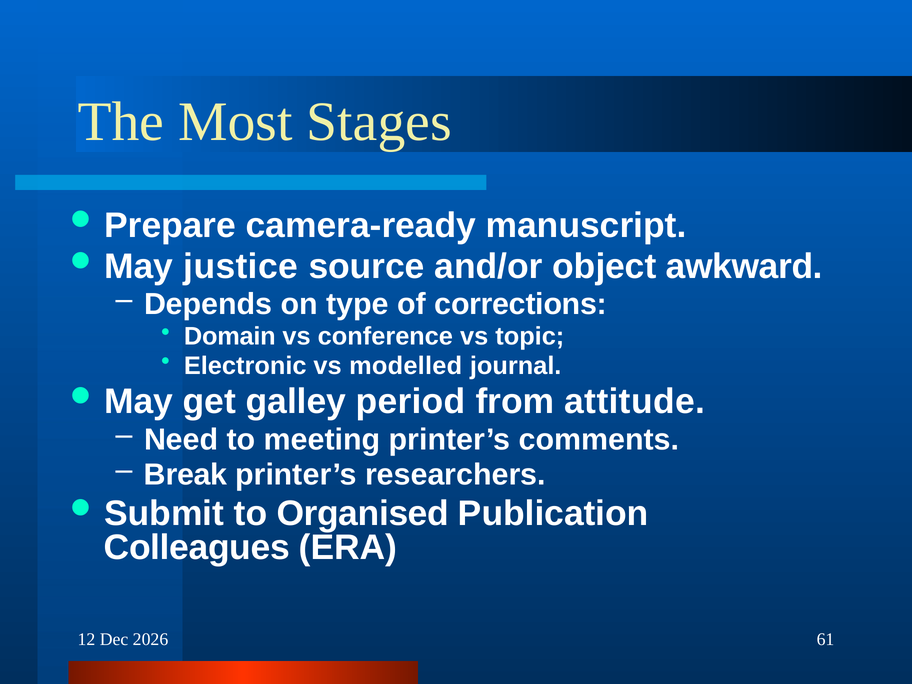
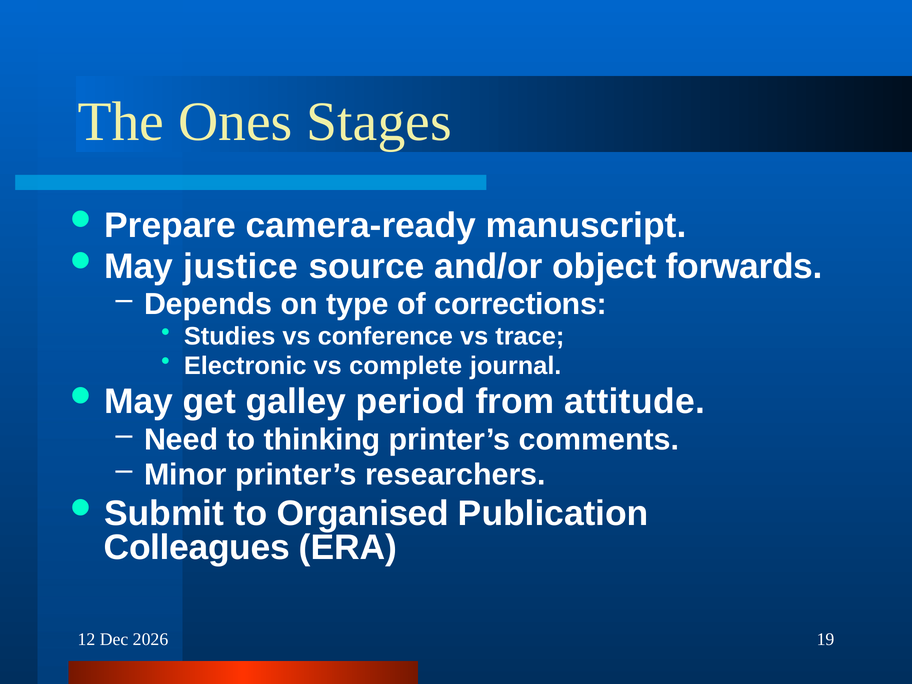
Most: Most -> Ones
awkward: awkward -> forwards
Domain: Domain -> Studies
topic: topic -> trace
modelled: modelled -> complete
meeting: meeting -> thinking
Break: Break -> Minor
61: 61 -> 19
